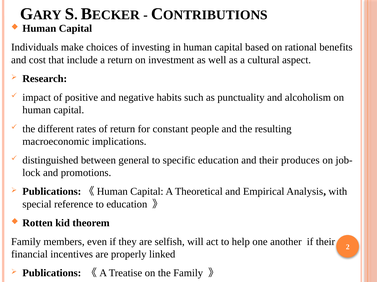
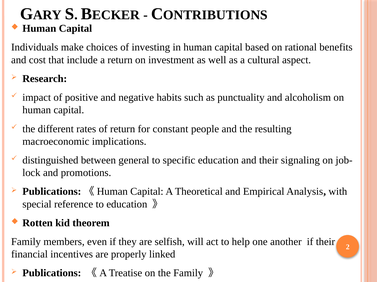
produces: produces -> signaling
